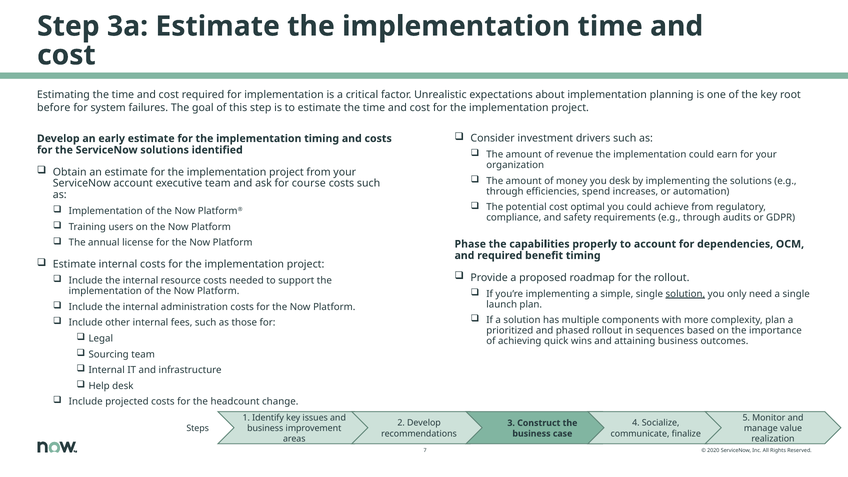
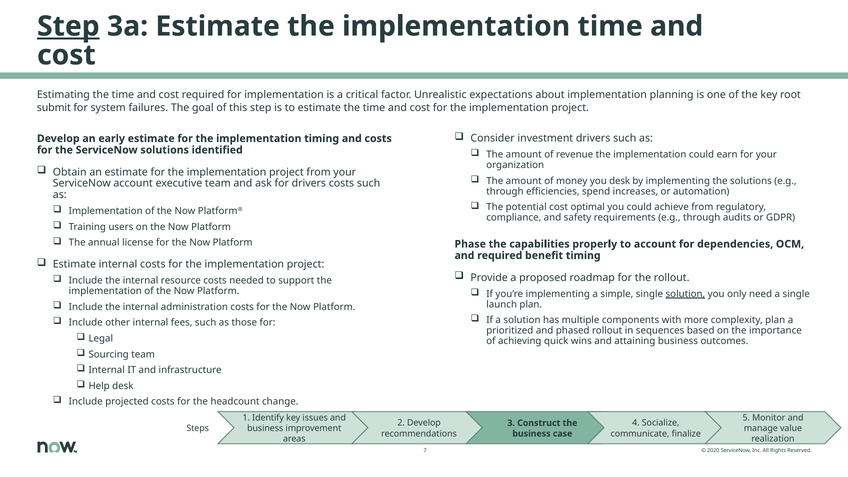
Step at (68, 26) underline: none -> present
before: before -> submit
for course: course -> drivers
